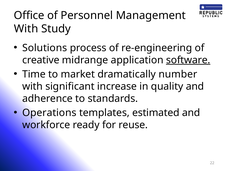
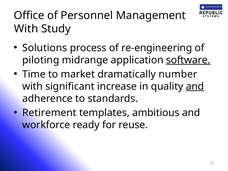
creative: creative -> piloting
and at (195, 86) underline: none -> present
Operations: Operations -> Retirement
estimated: estimated -> ambitious
